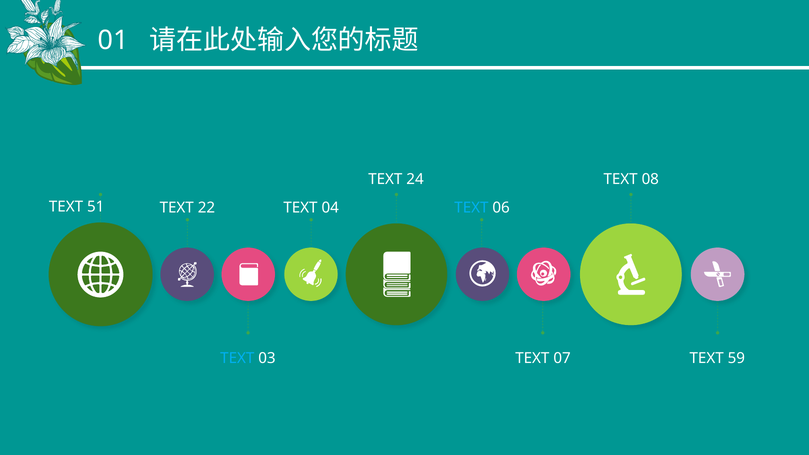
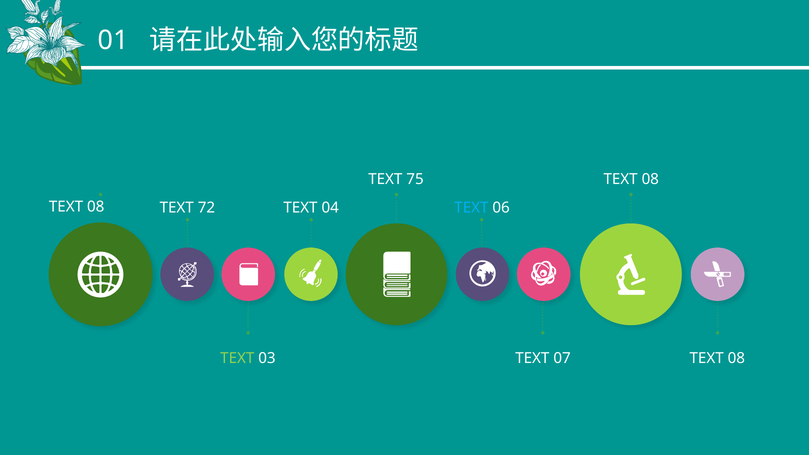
24: 24 -> 75
51 at (96, 207): 51 -> 08
22: 22 -> 72
TEXT at (237, 358) colour: light blue -> light green
07 TEXT 59: 59 -> 08
